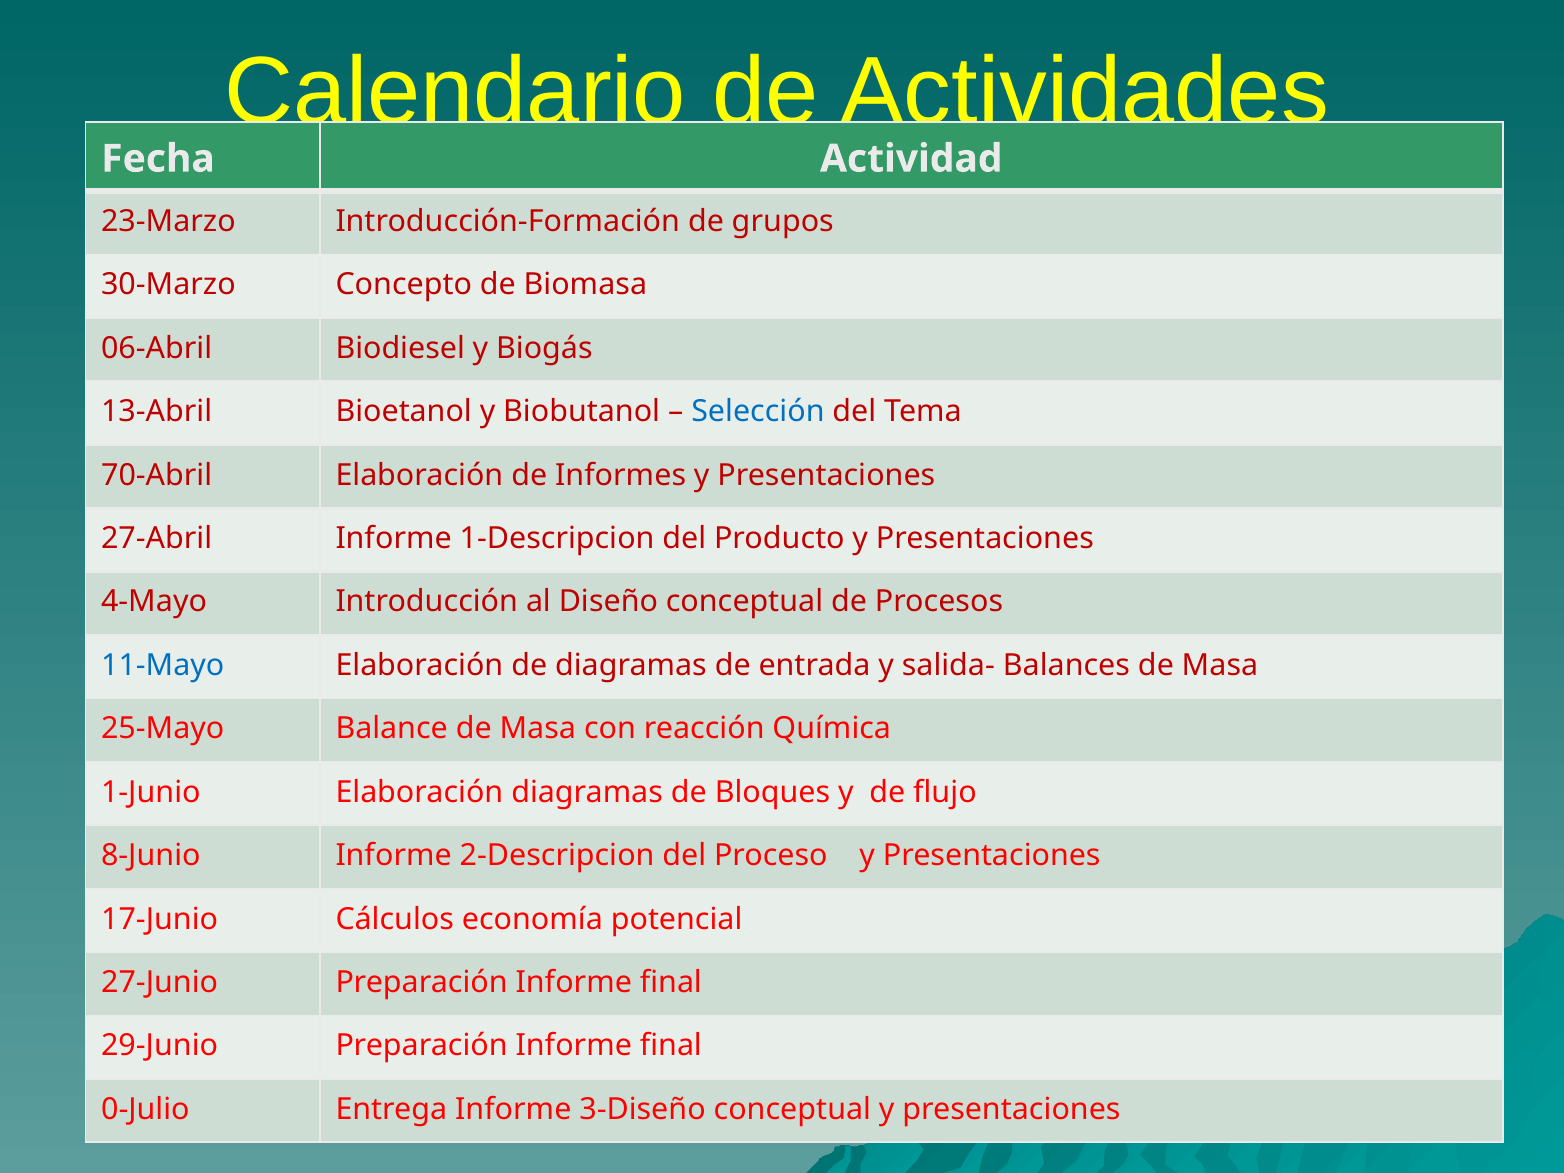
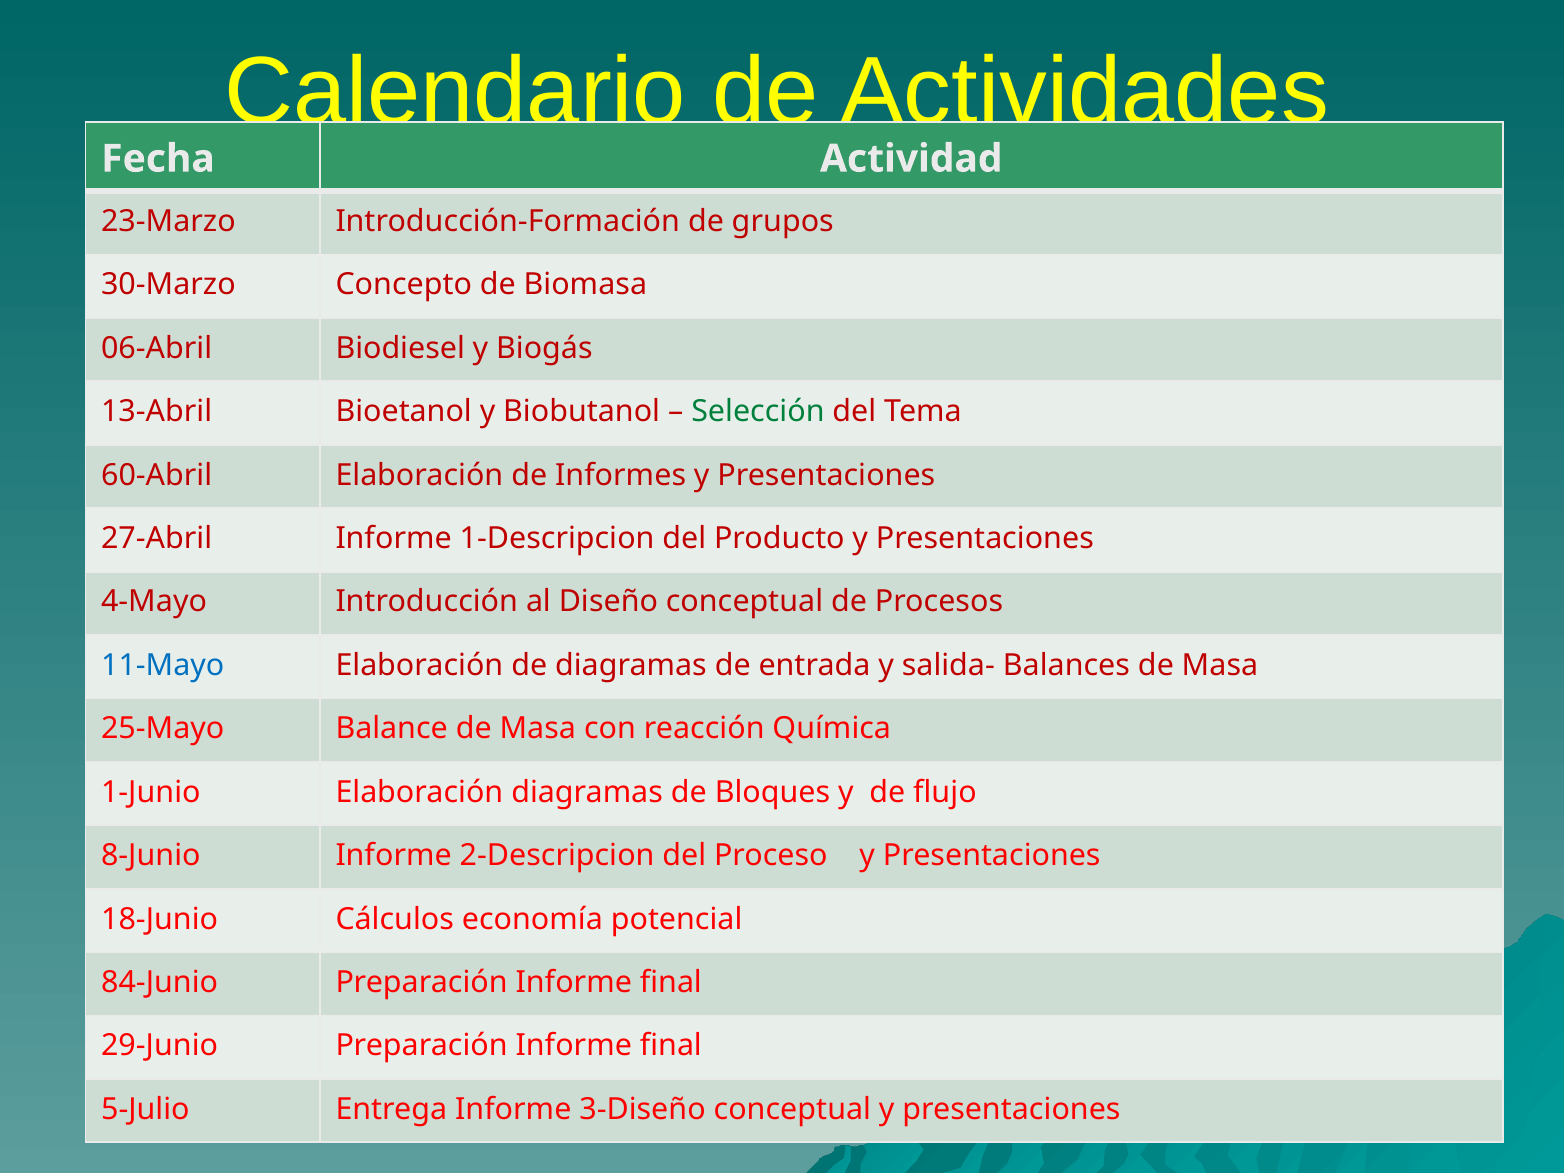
Selección colour: blue -> green
70-Abril: 70-Abril -> 60-Abril
17-Junio: 17-Junio -> 18-Junio
27-Junio: 27-Junio -> 84-Junio
0-Julio: 0-Julio -> 5-Julio
